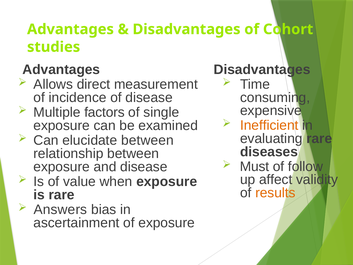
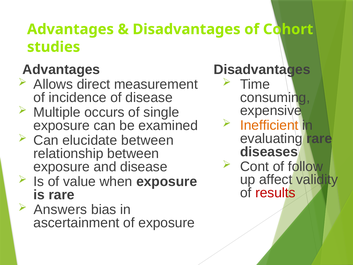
factors: factors -> occurs
Must: Must -> Cont
results colour: orange -> red
